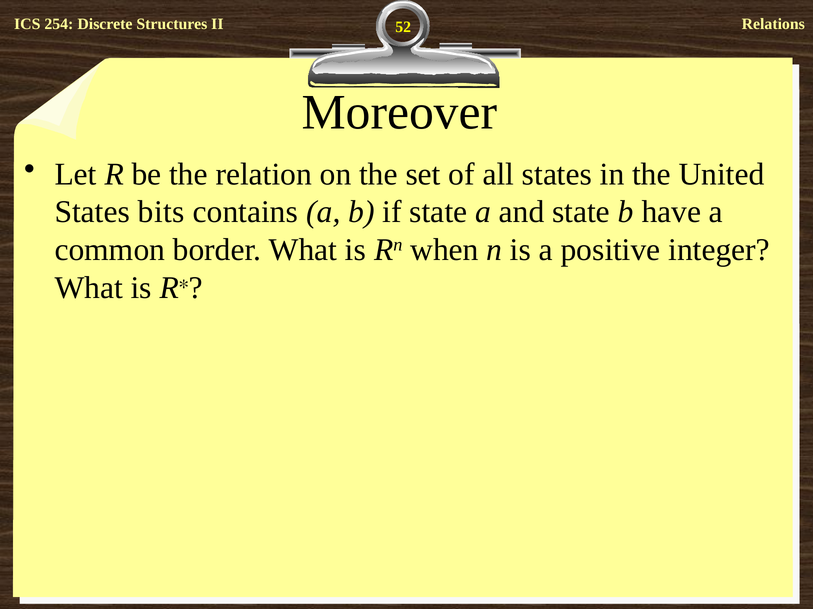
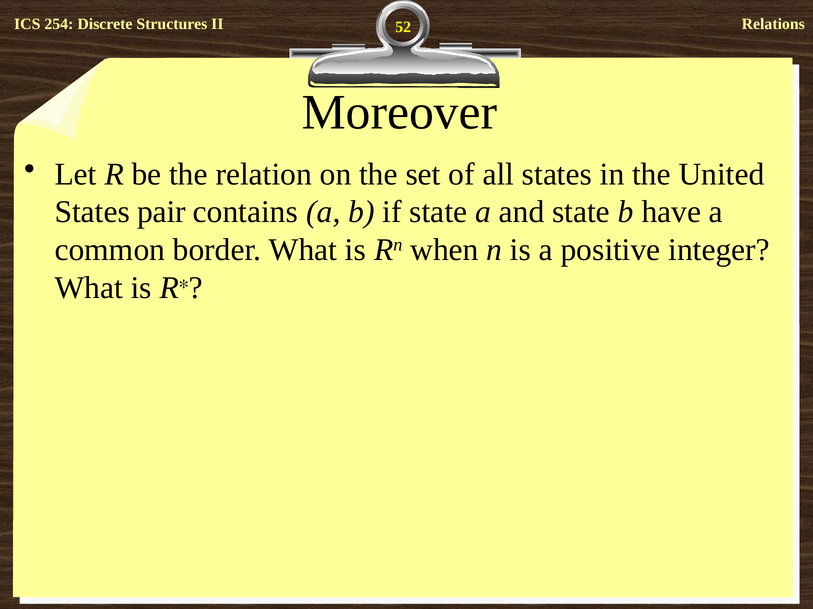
bits: bits -> pair
